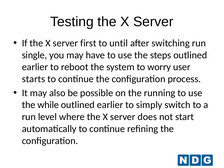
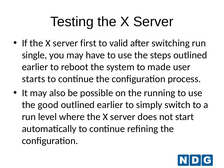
until: until -> valid
worry: worry -> made
while: while -> good
